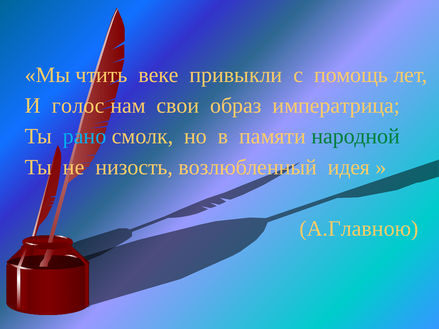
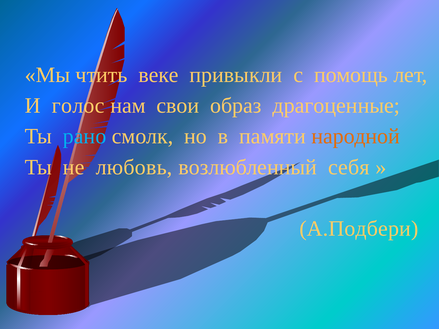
императрица: императрица -> драгоценные
народной colour: green -> orange
низость: низость -> любовь
идея: идея -> себя
А.Главною: А.Главною -> А.Подбери
